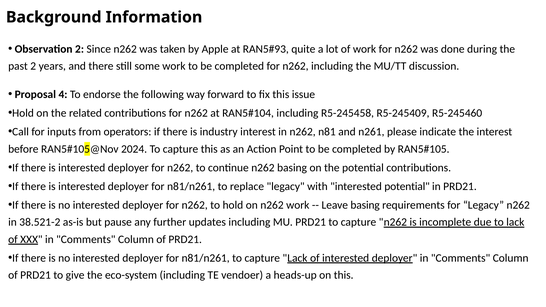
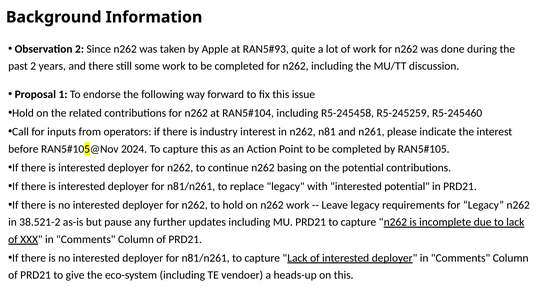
4: 4 -> 1
R5-245409: R5-245409 -> R5-245259
Leave basing: basing -> legacy
